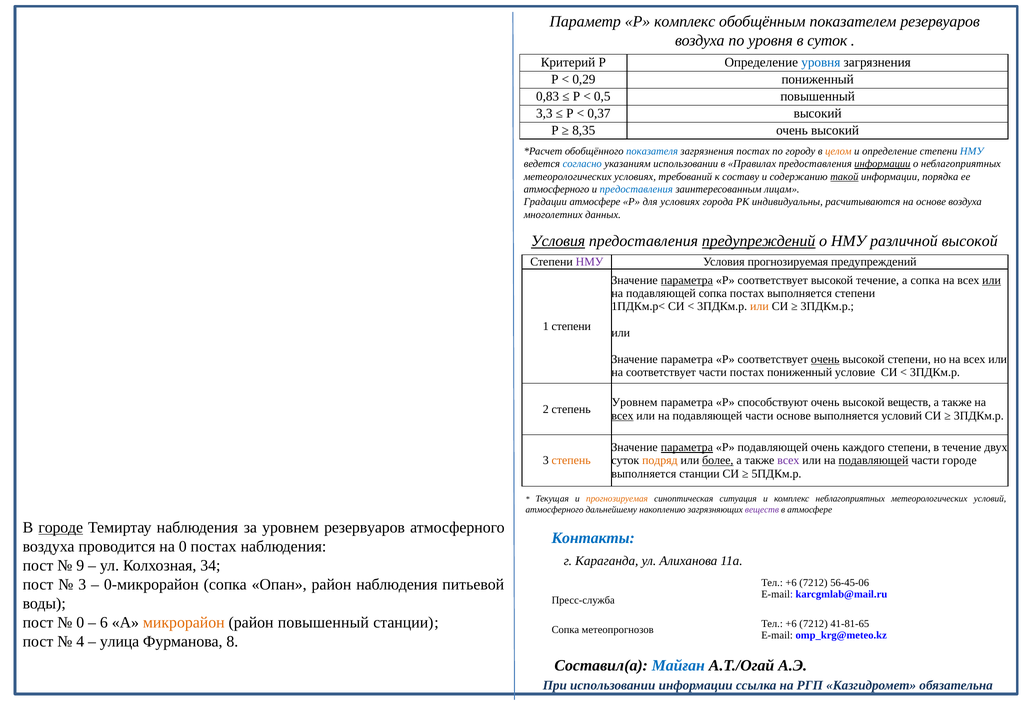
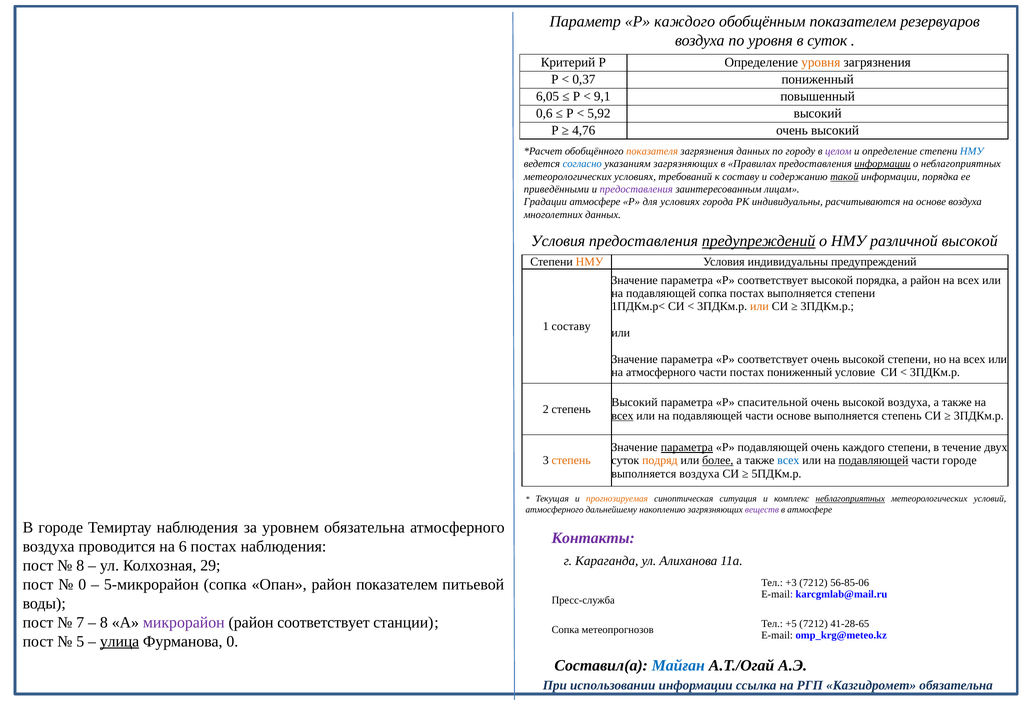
Р комплекс: комплекс -> каждого
уровня at (821, 63) colour: blue -> orange
0,29: 0,29 -> 0,37
0,83: 0,83 -> 6,05
0,5: 0,5 -> 9,1
3,3: 3,3 -> 0,6
0,37: 0,37 -> 5,92
8,35: 8,35 -> 4,76
показателя colour: blue -> orange
загрязнения постах: постах -> данных
целом colour: orange -> purple
указаниям использовании: использовании -> загрязняющих
атмосферного at (557, 189): атмосферного -> приведёнными
предоставления at (636, 189) colour: blue -> purple
Условия at (558, 241) underline: present -> none
НМУ at (590, 262) colour: purple -> orange
Условия прогнозируемая: прогнозируемая -> индивидуальны
параметра at (687, 280) underline: present -> none
высокой течение: течение -> порядка
а сопка: сопка -> район
или at (992, 280) underline: present -> none
1 степени: степени -> составу
очень at (825, 359) underline: present -> none
на соответствует: соответствует -> атмосферного
Уровнем at (635, 403): Уровнем -> Высокий
способствуют: способствуют -> спасительной
высокой веществ: веществ -> воздуха
выполняется условий: условий -> степень
всех at (788, 461) colour: purple -> blue
выполняется станции: станции -> воздуха
неблагоприятных at (850, 499) underline: none -> present
городе at (61, 528) underline: present -> none
уровнем резервуаров: резервуаров -> обязательна
Контакты colour: blue -> purple
на 0: 0 -> 6
9 at (80, 566): 9 -> 8
34: 34 -> 29
3 at (82, 585): 3 -> 0
0-микрорайон: 0-микрорайон -> 5-микрорайон
район наблюдения: наблюдения -> показателем
+6 at (791, 583): +6 -> +3
56-45-06: 56-45-06 -> 56-85-06
0 at (80, 623): 0 -> 7
6 at (104, 623): 6 -> 8
микрорайон colour: orange -> purple
район повышенный: повышенный -> соответствует
+6 at (791, 624): +6 -> +5
41-81-65: 41-81-65 -> 41-28-65
4: 4 -> 5
улица underline: none -> present
Фурманова 8: 8 -> 0
